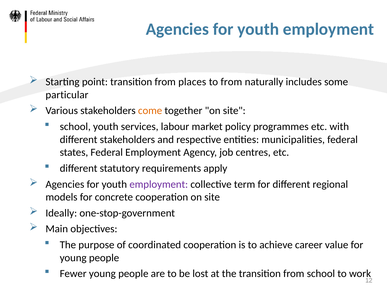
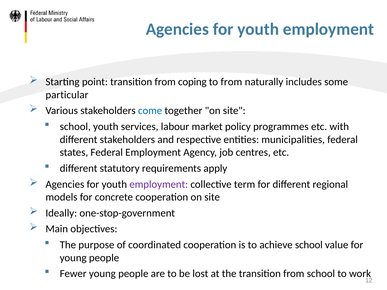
places: places -> coping
come colour: orange -> blue
achieve career: career -> school
